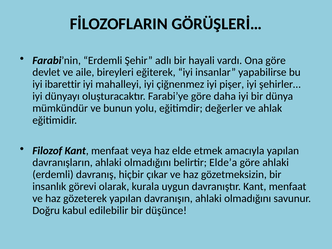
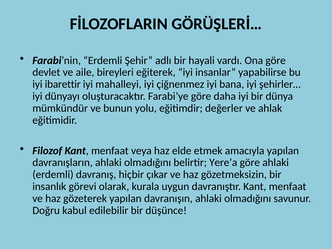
pişer: pişer -> bana
Elde’a: Elde’a -> Yere’a
